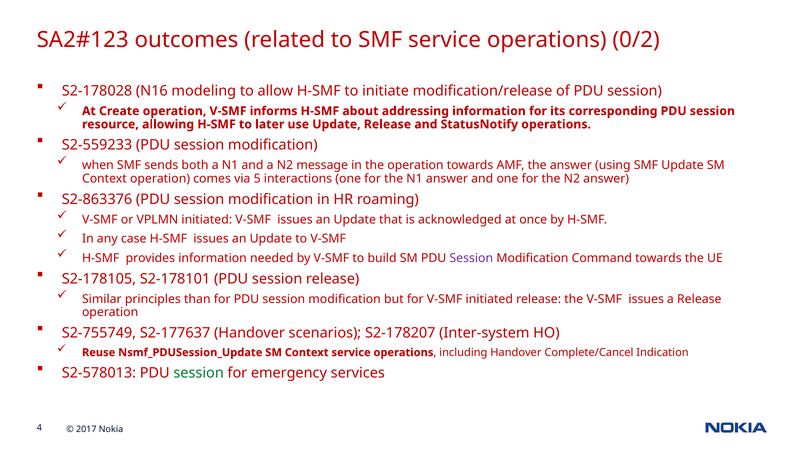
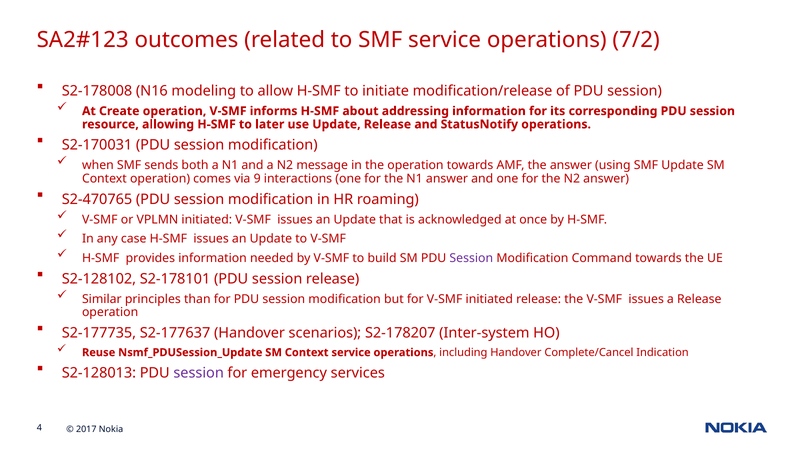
0/2: 0/2 -> 7/2
S2-178028: S2-178028 -> S2-178008
S2-559233: S2-559233 -> S2-170031
5: 5 -> 9
S2-863376: S2-863376 -> S2-470765
S2-178105: S2-178105 -> S2-128102
S2-755749: S2-755749 -> S2-177735
S2-578013: S2-578013 -> S2-128013
session at (199, 373) colour: green -> purple
